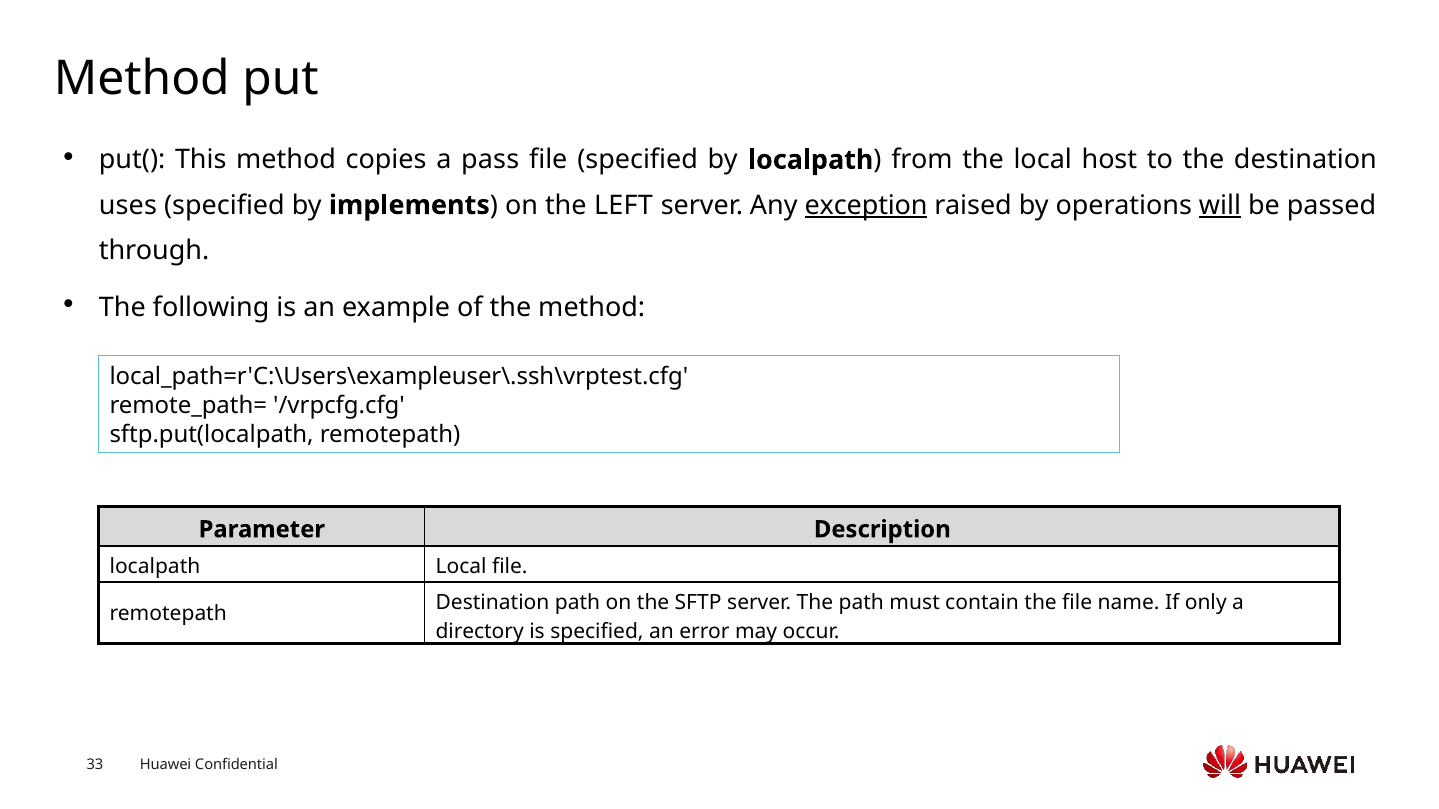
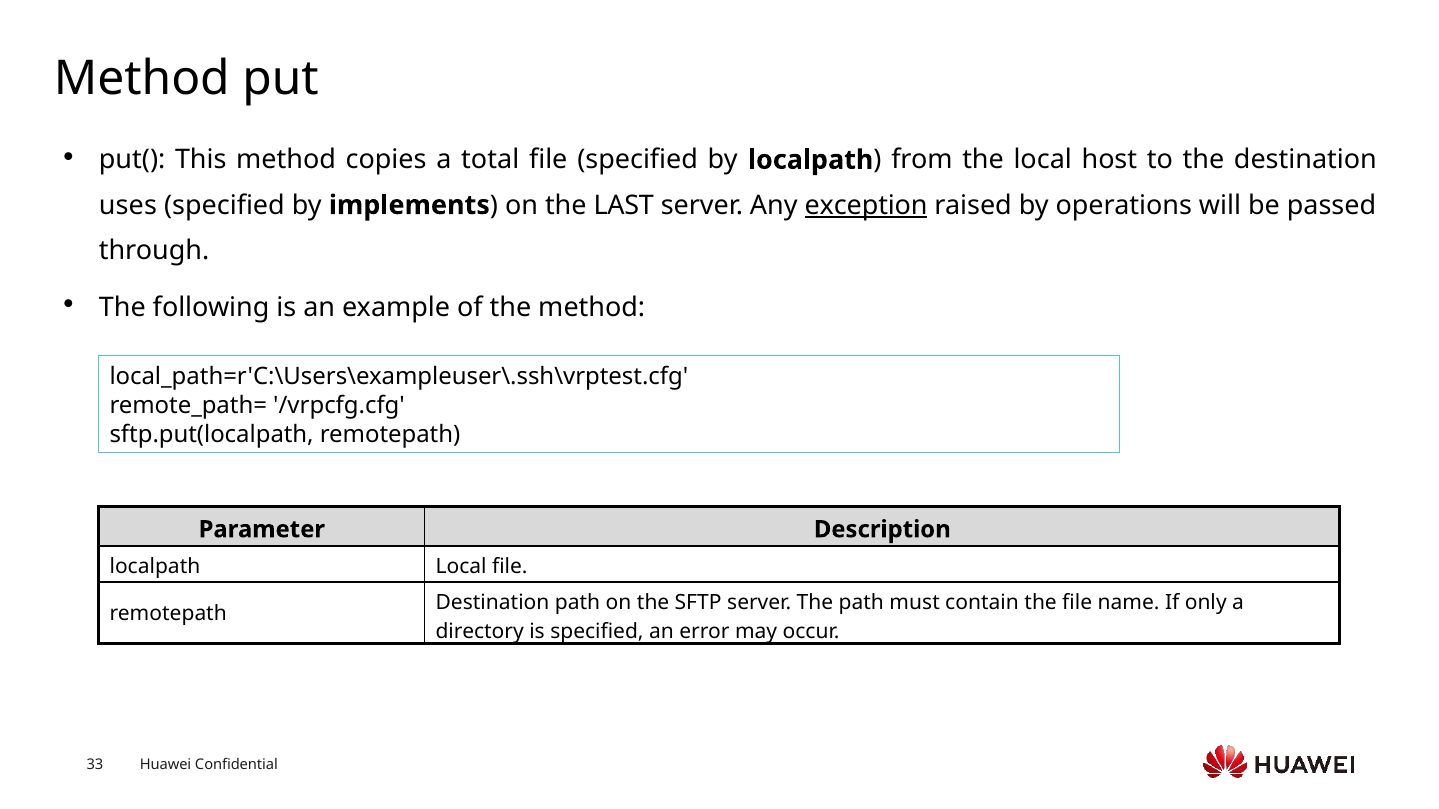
pass: pass -> total
LEFT: LEFT -> LAST
will underline: present -> none
